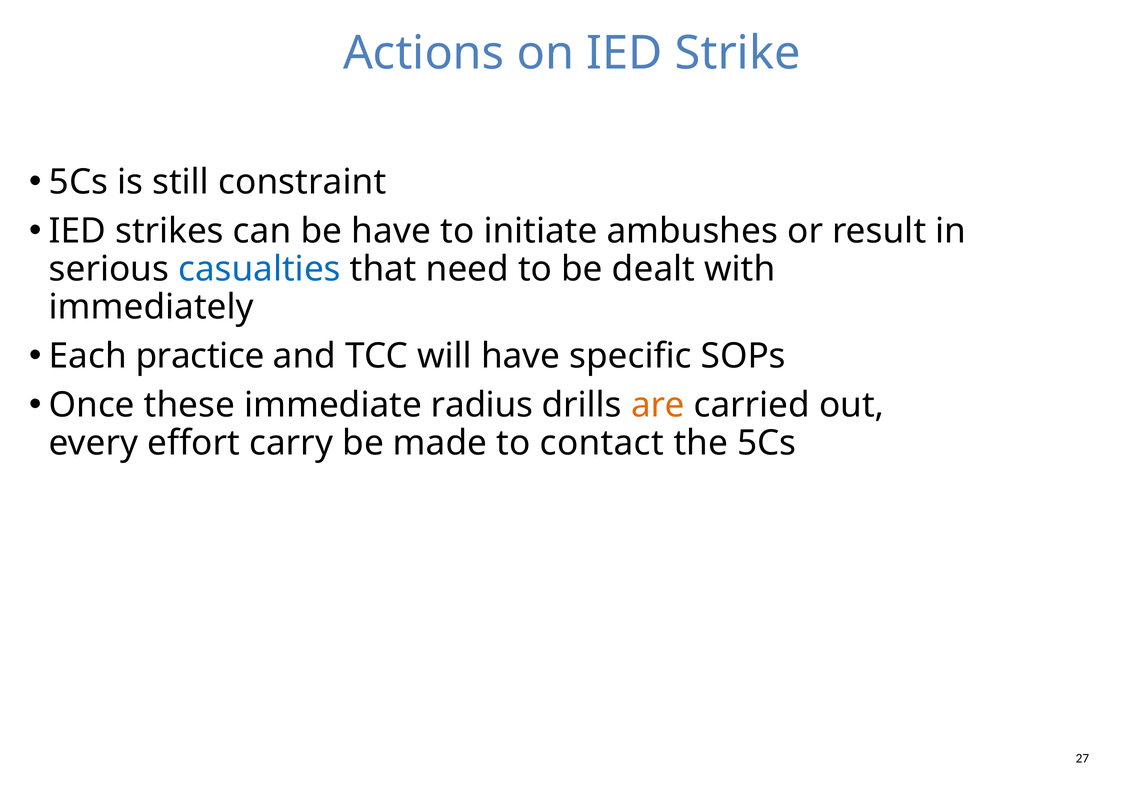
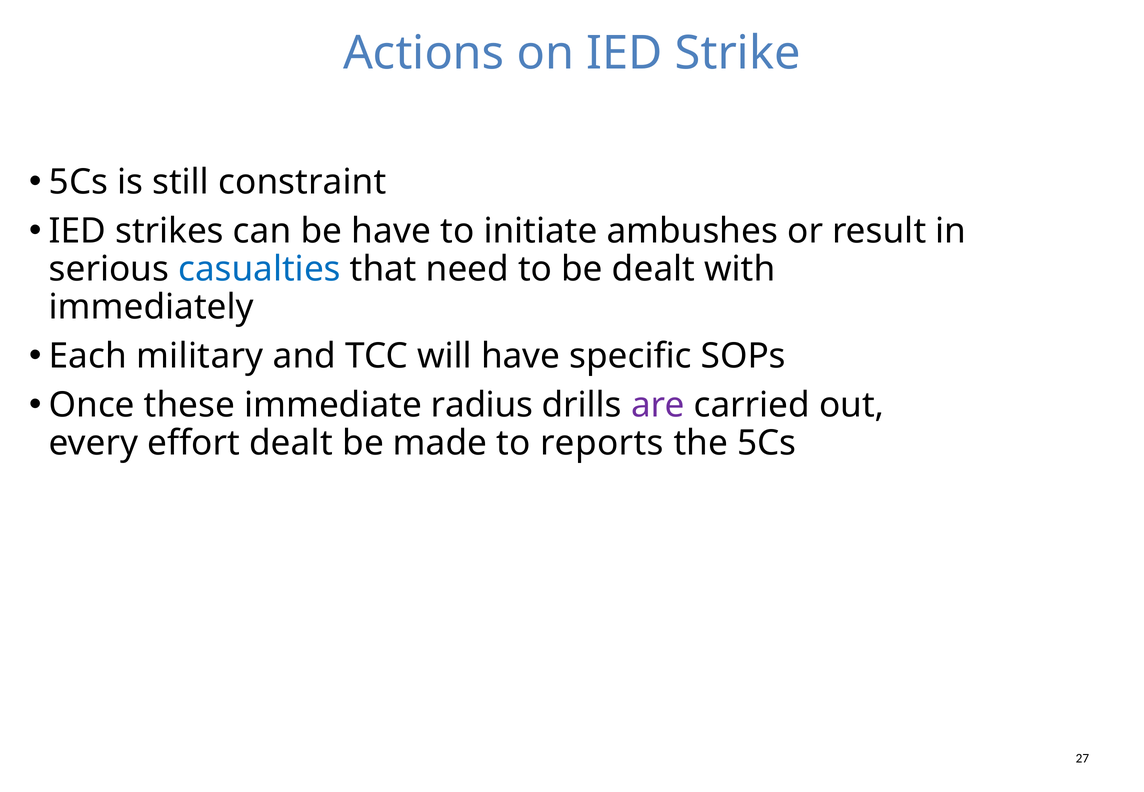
practice: practice -> military
are colour: orange -> purple
effort carry: carry -> dealt
contact: contact -> reports
